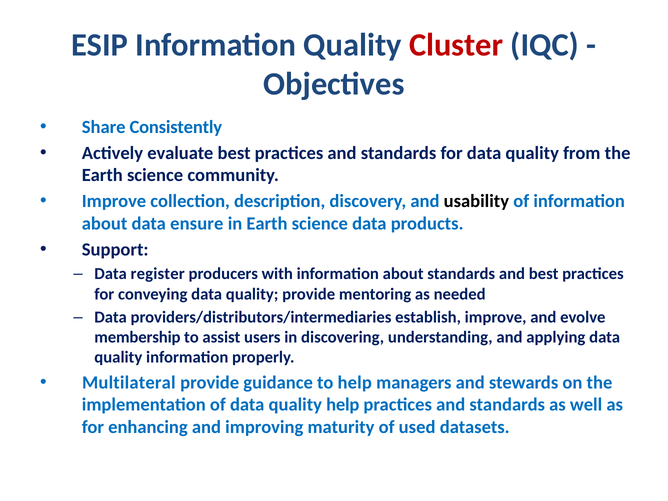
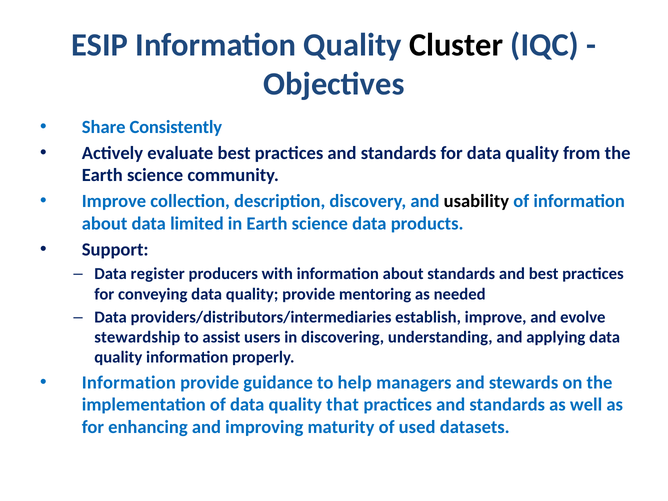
Cluster colour: red -> black
ensure: ensure -> limited
membership: membership -> stewardship
Multilateral at (129, 382): Multilateral -> Information
quality help: help -> that
